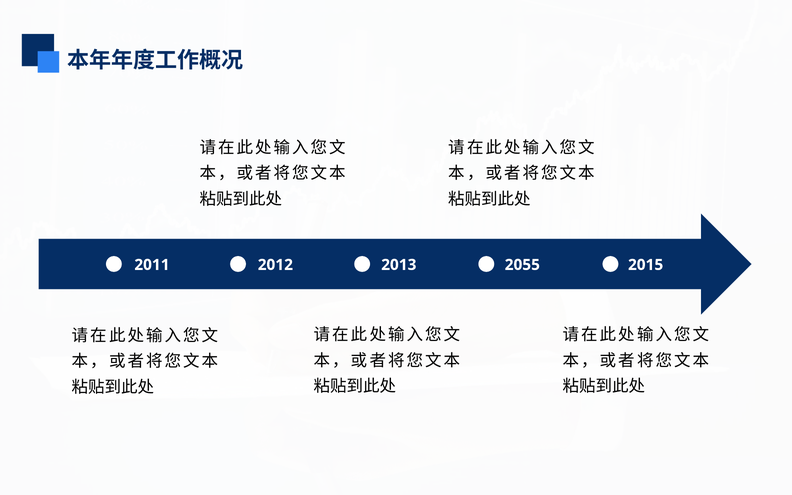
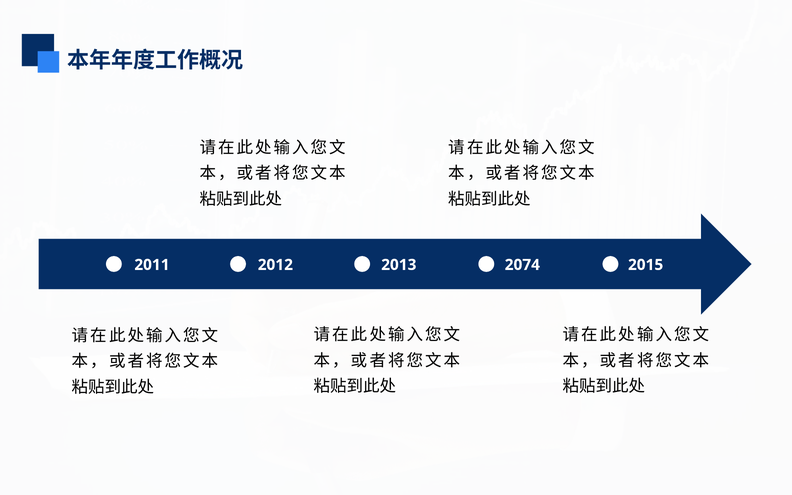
2055: 2055 -> 2074
